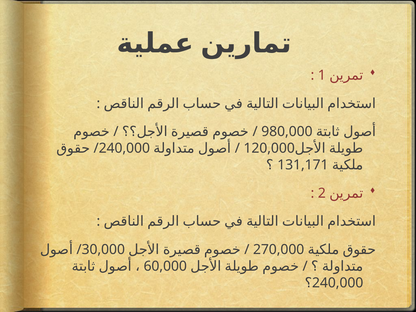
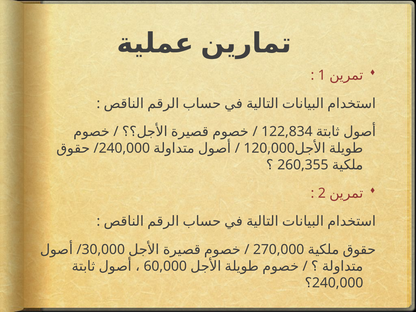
980,000: 980,000 -> 122,834
131,171: 131,171 -> 260,355
